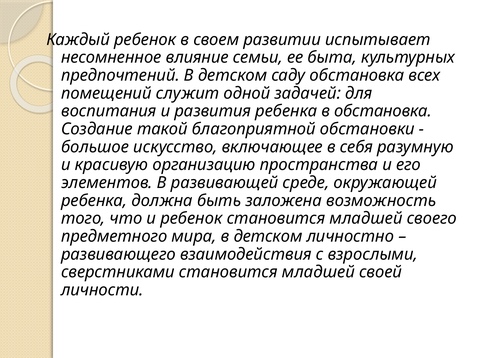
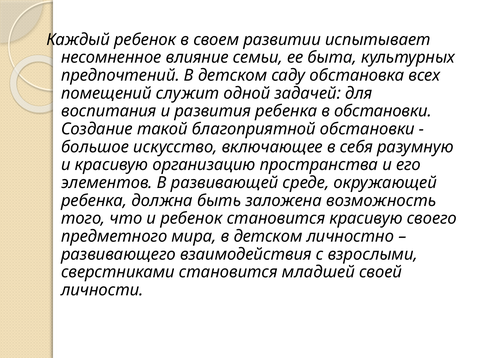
в обстановка: обстановка -> обстановки
ребенок становится младшей: младшей -> красивую
